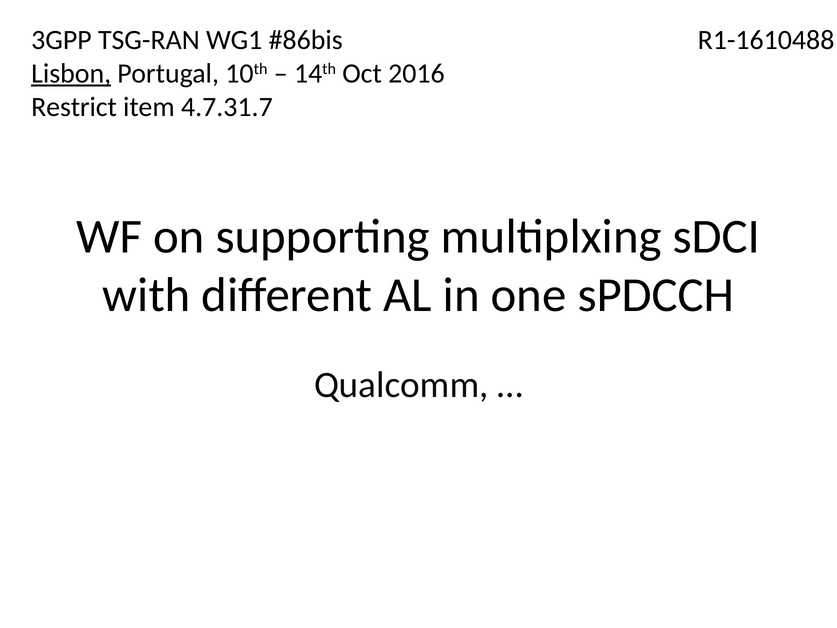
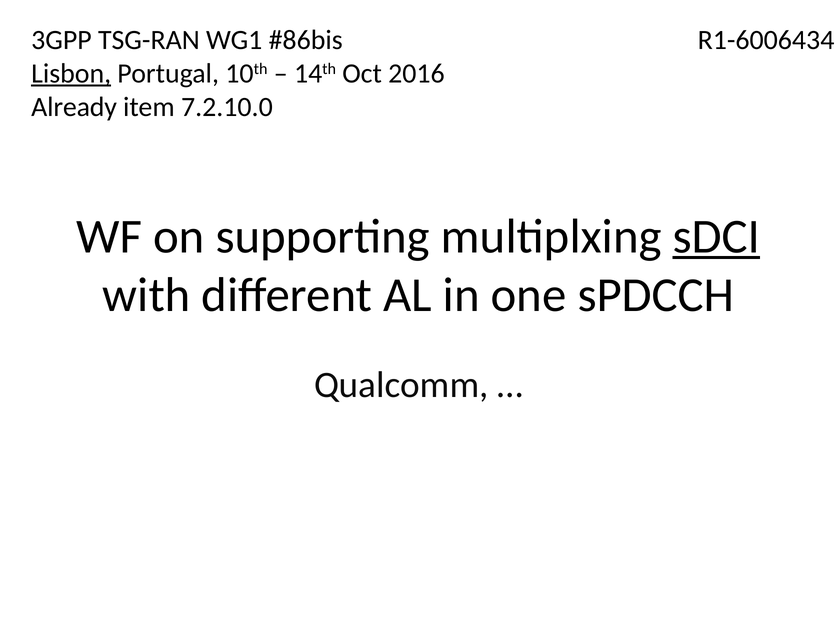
R1-1610488: R1-1610488 -> R1-6006434
Restrict: Restrict -> Already
4.7.31.7: 4.7.31.7 -> 7.2.10.0
sDCI underline: none -> present
